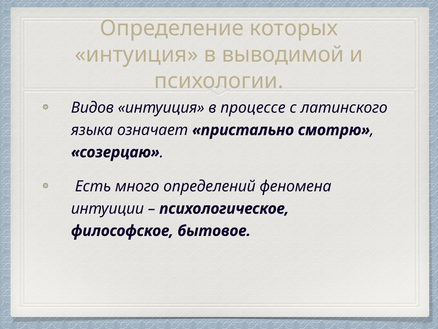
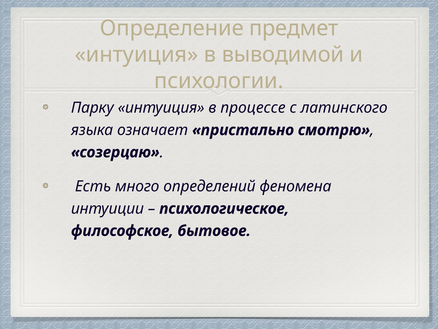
которых: которых -> предмет
Видов: Видов -> Парку
